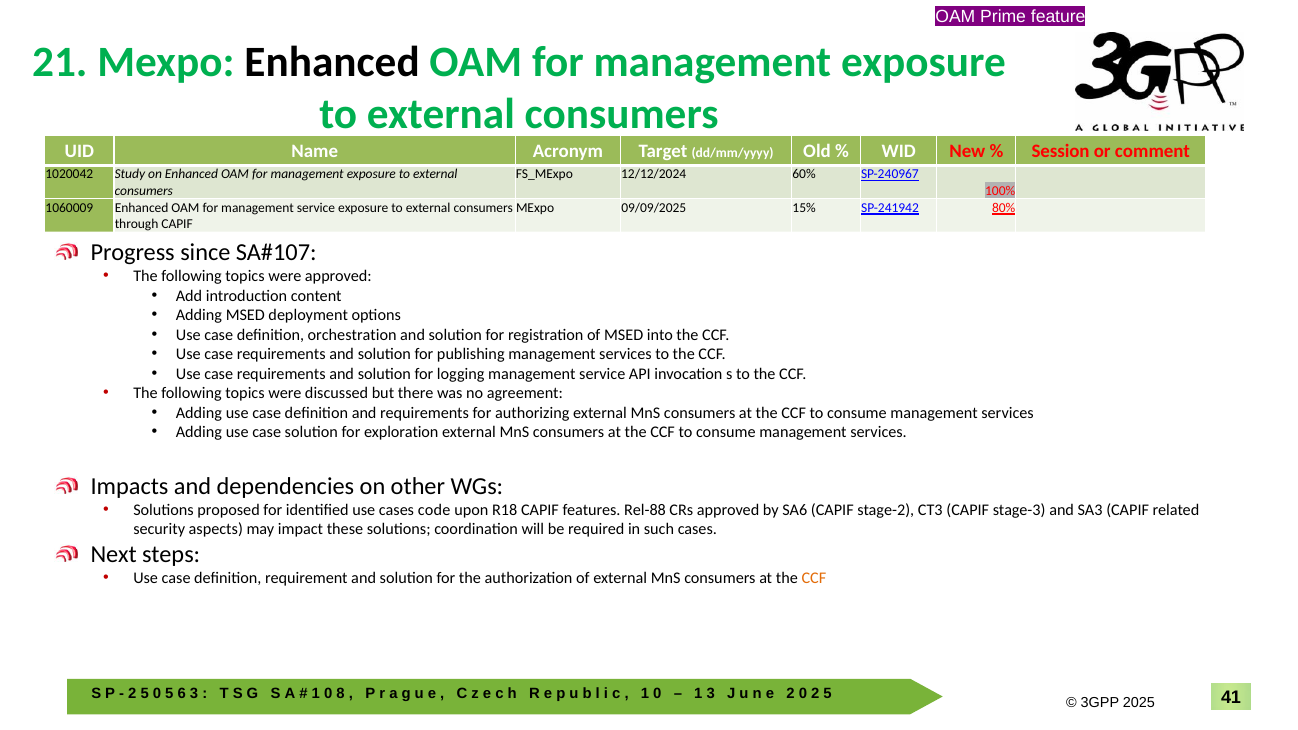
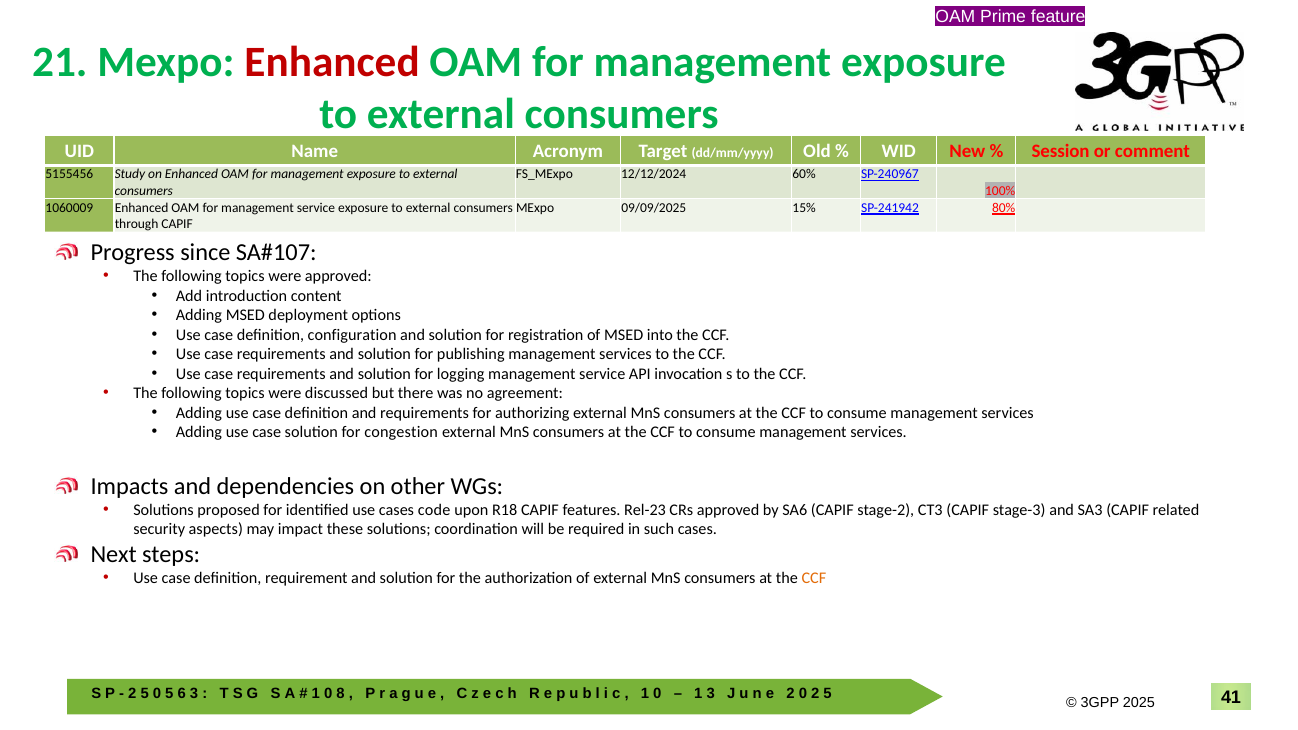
Enhanced at (332, 62) colour: black -> red
1020042: 1020042 -> 5155456
orchestration: orchestration -> configuration
exploration: exploration -> congestion
Rel-88: Rel-88 -> Rel-23
